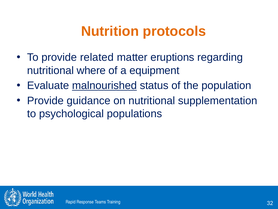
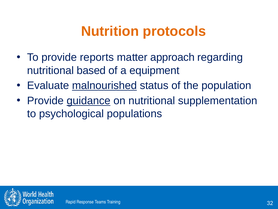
related: related -> reports
eruptions: eruptions -> approach
where: where -> based
guidance underline: none -> present
